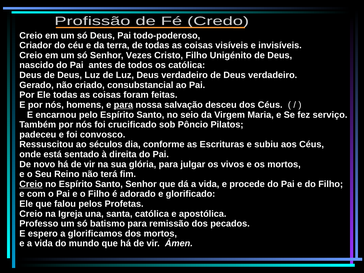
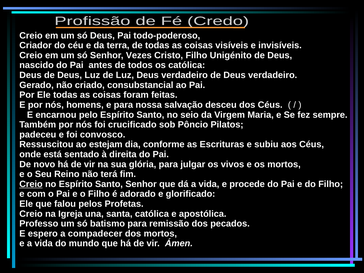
para at (123, 105) underline: present -> none
serviço: serviço -> sempre
séculos: séculos -> estejam
glorificamos: glorificamos -> compadecer
